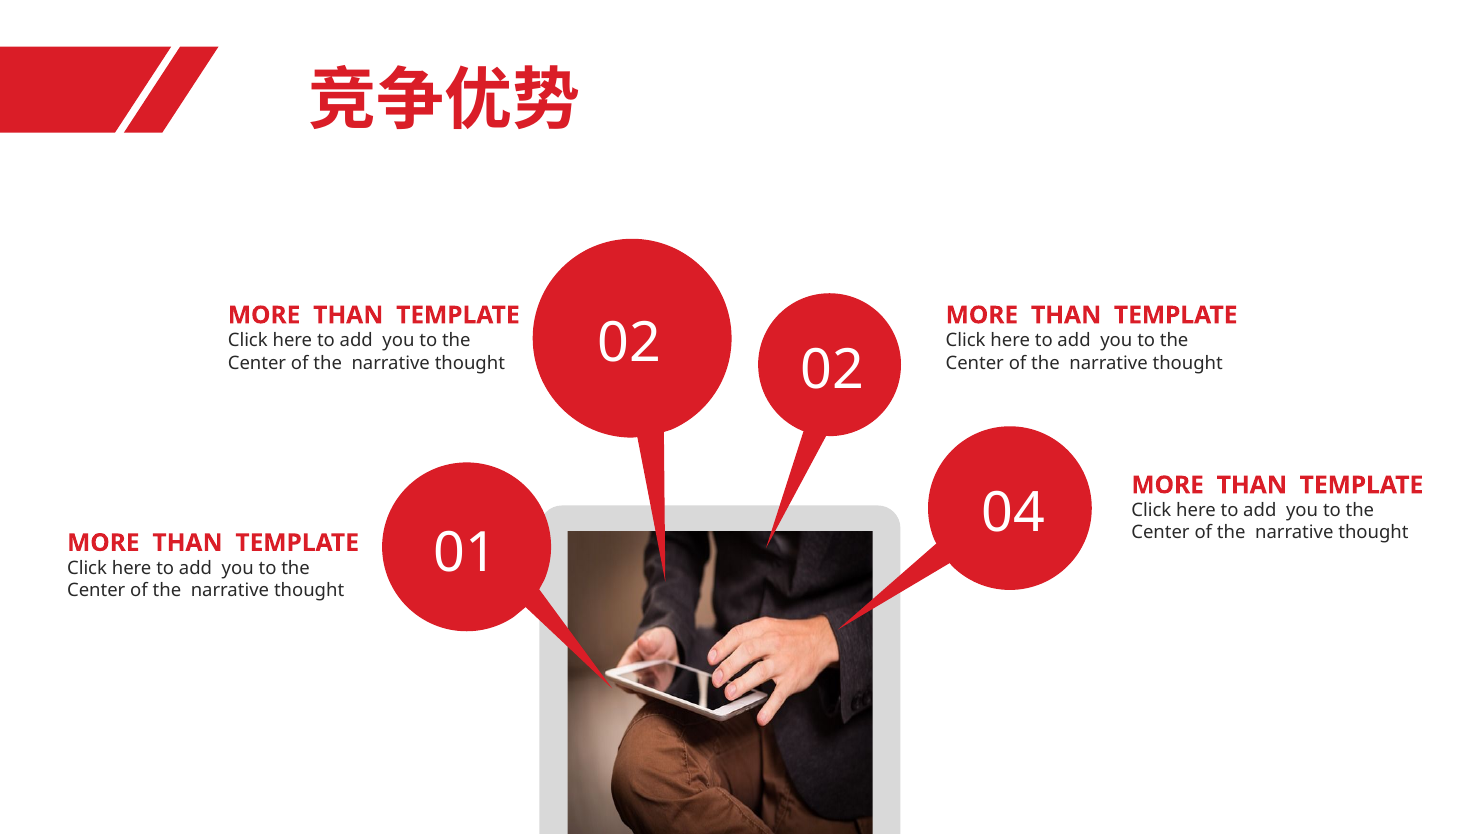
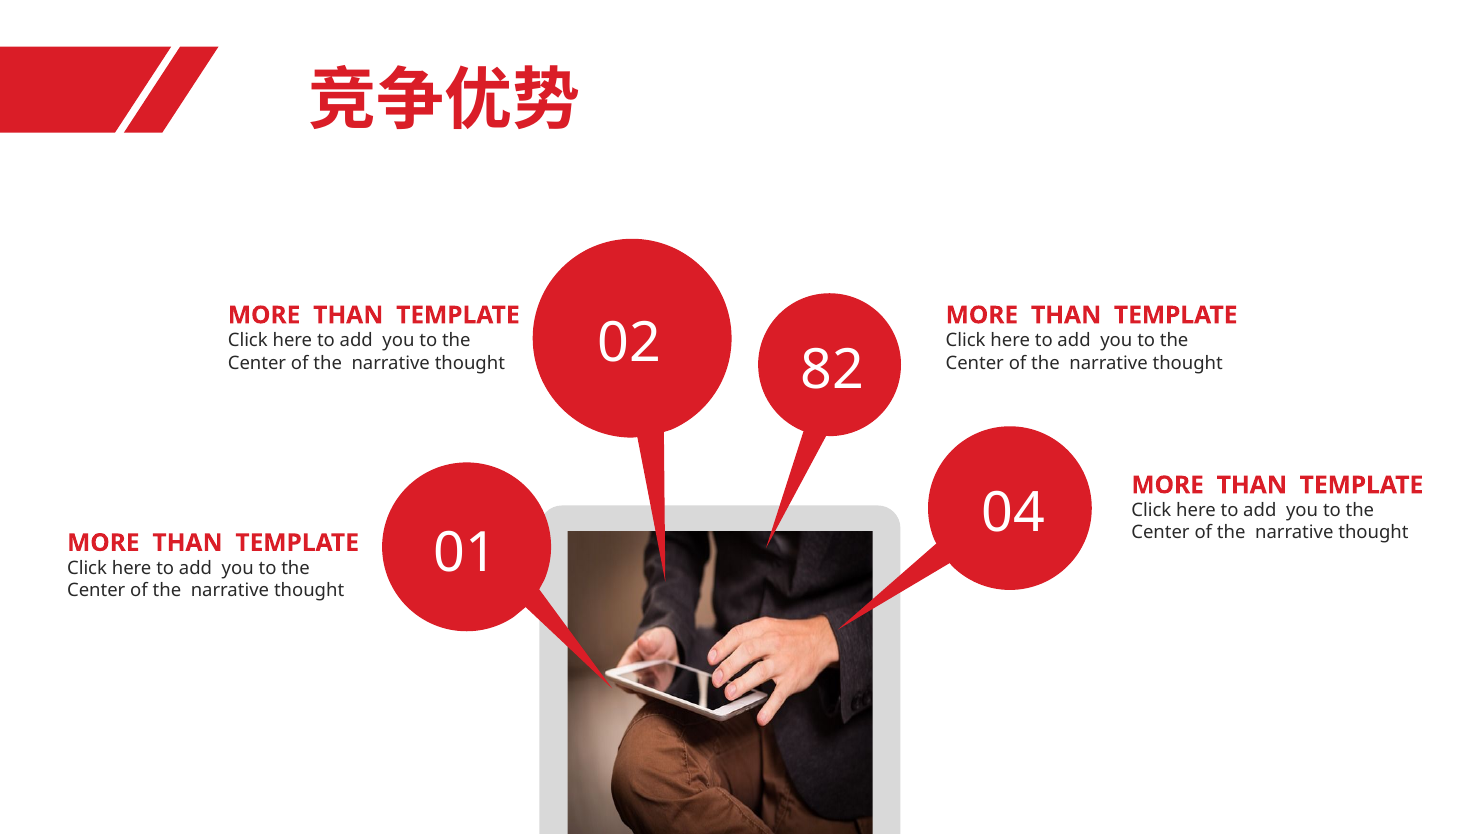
02 02: 02 -> 82
